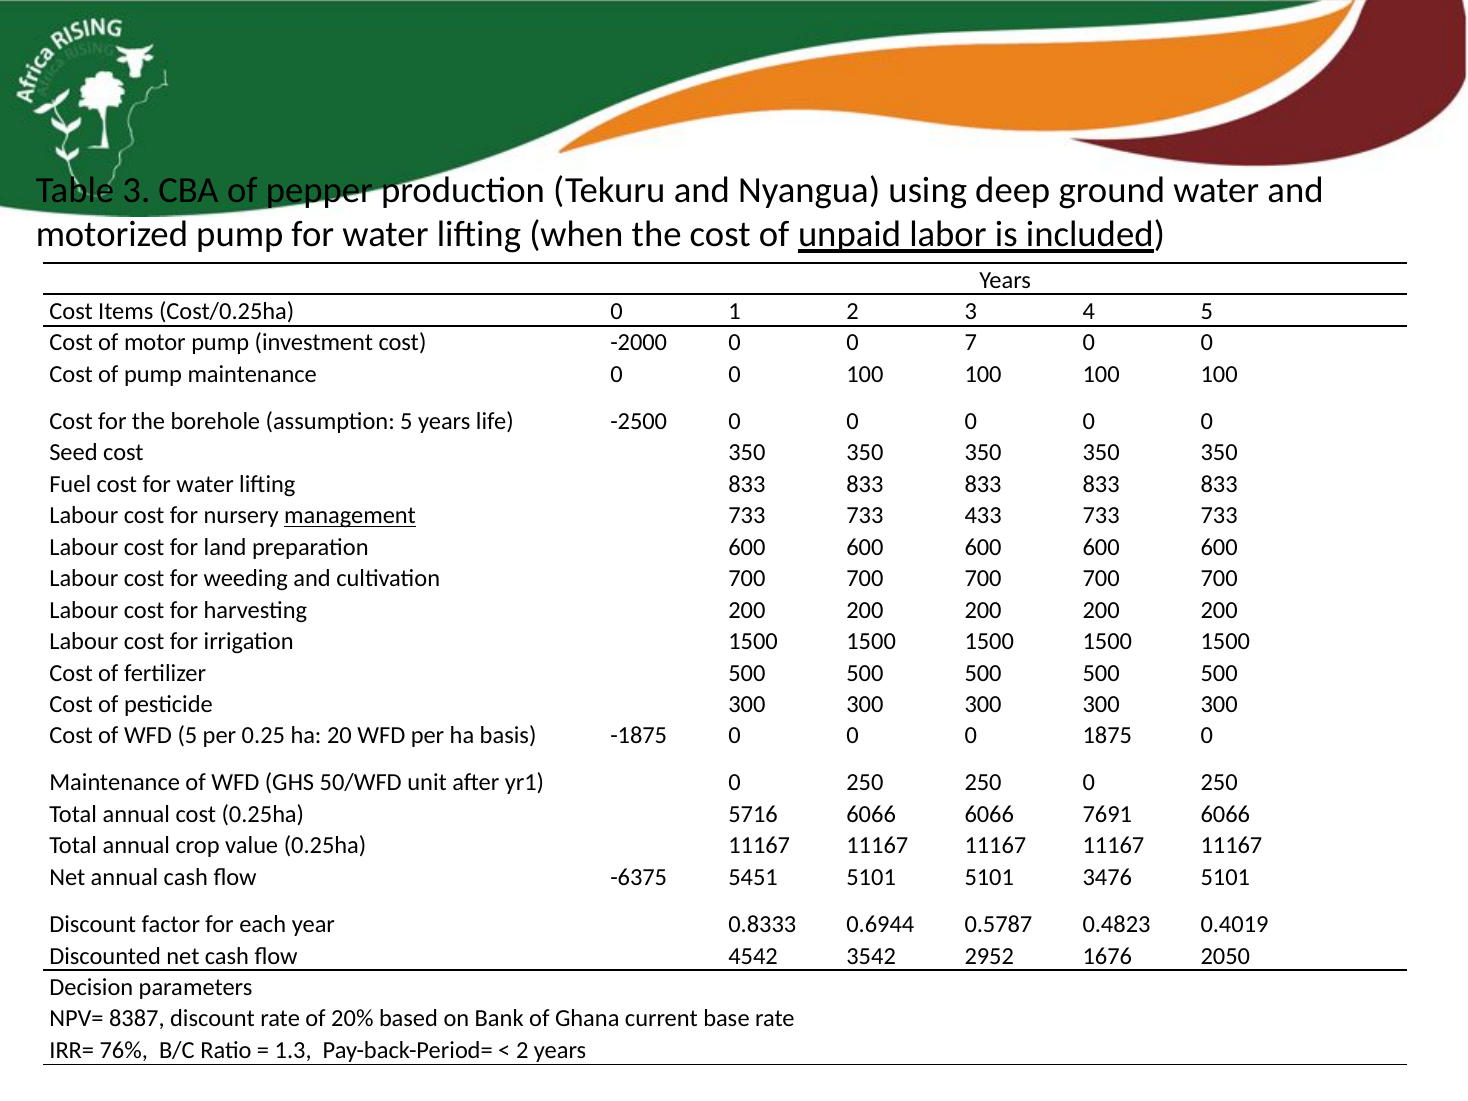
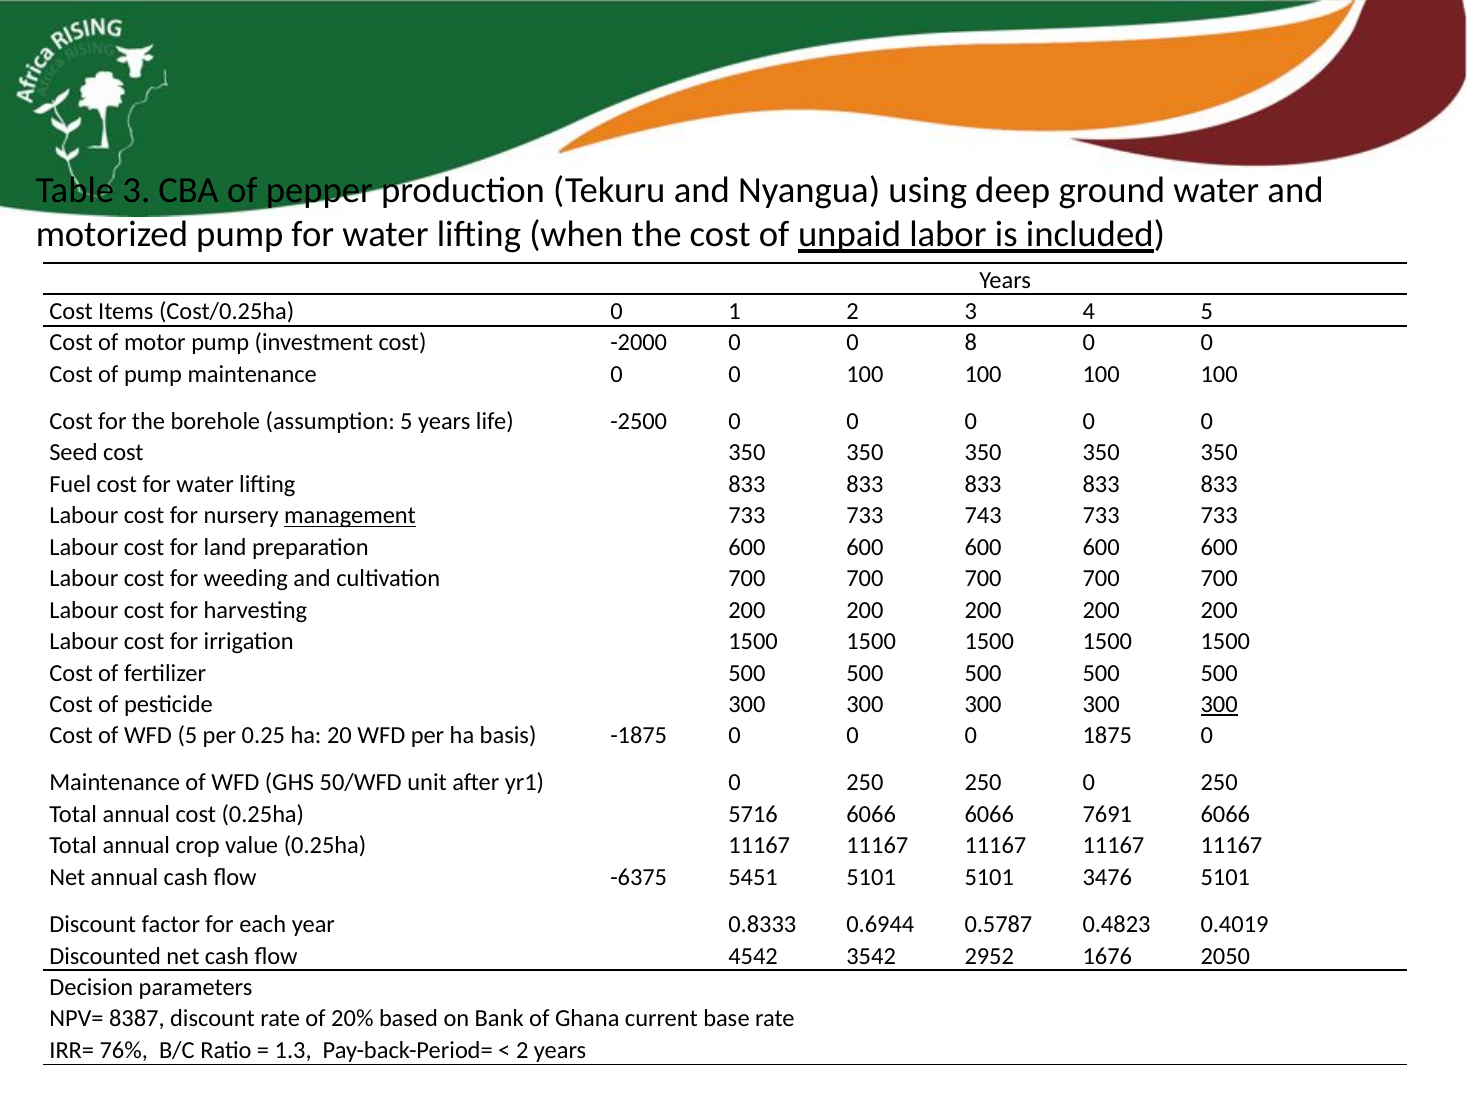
7: 7 -> 8
433: 433 -> 743
300 at (1219, 704) underline: none -> present
